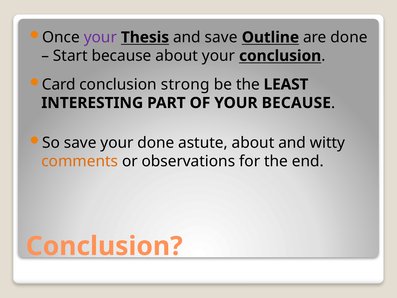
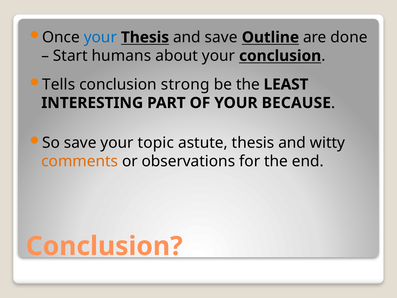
your at (100, 37) colour: purple -> blue
Start because: because -> humans
Card: Card -> Tells
your done: done -> topic
astute about: about -> thesis
